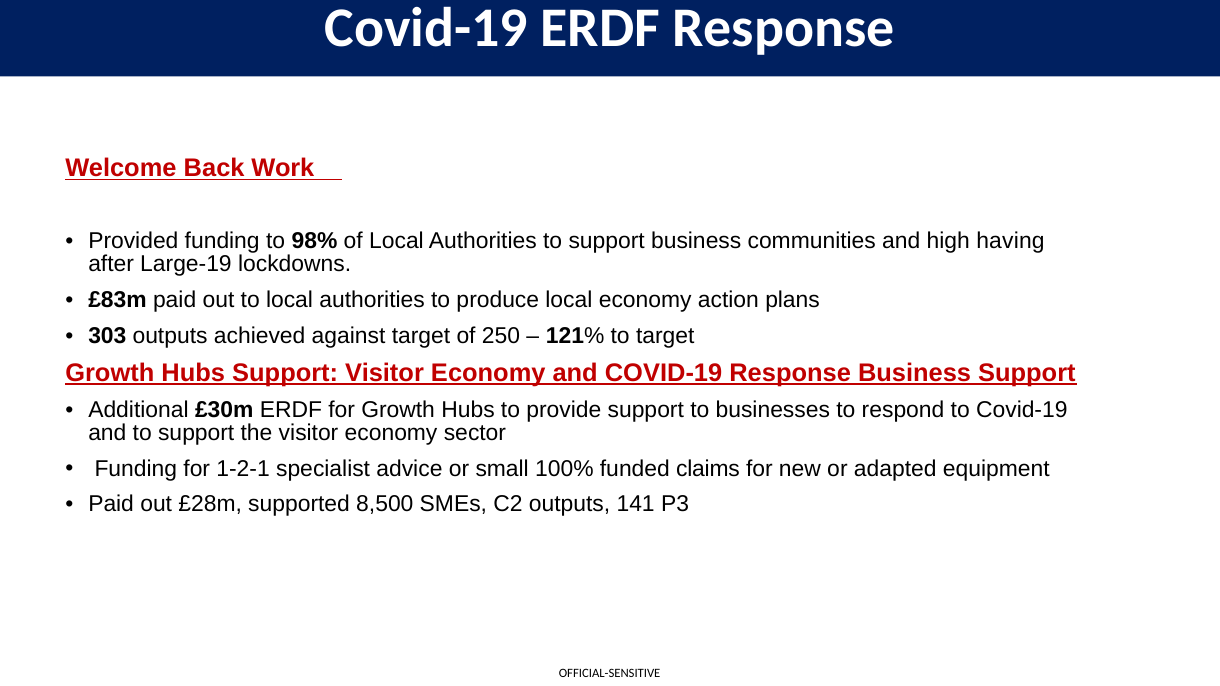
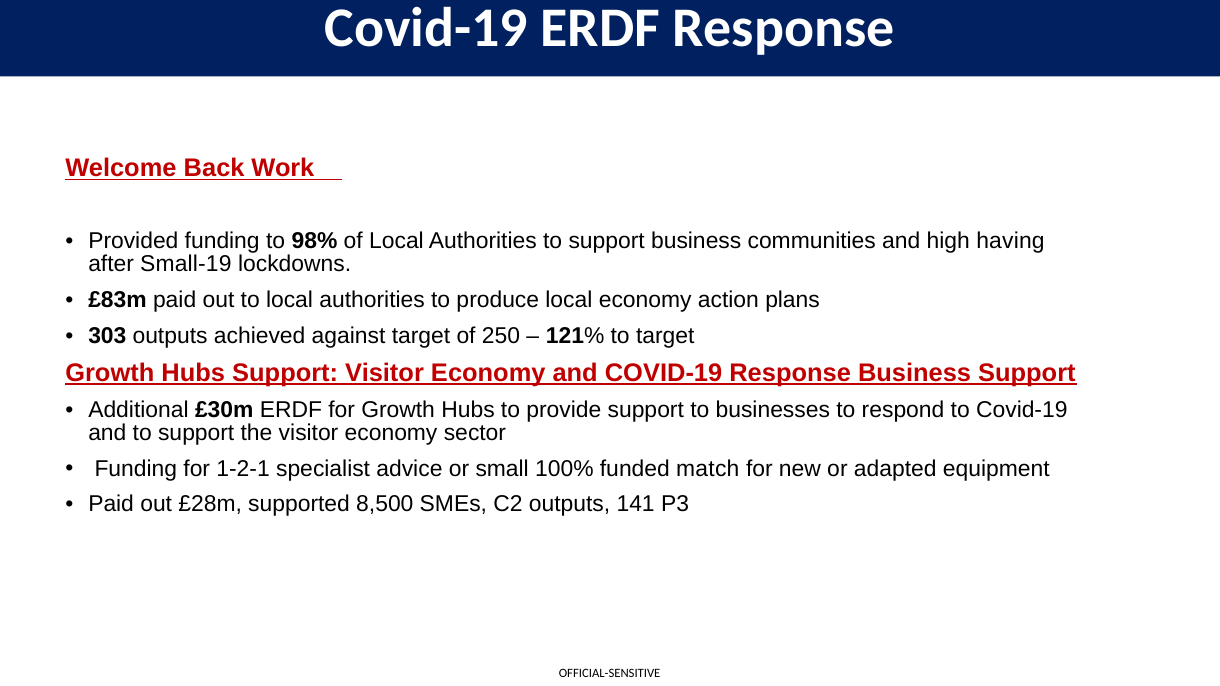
Large-19: Large-19 -> Small-19
claims: claims -> match
